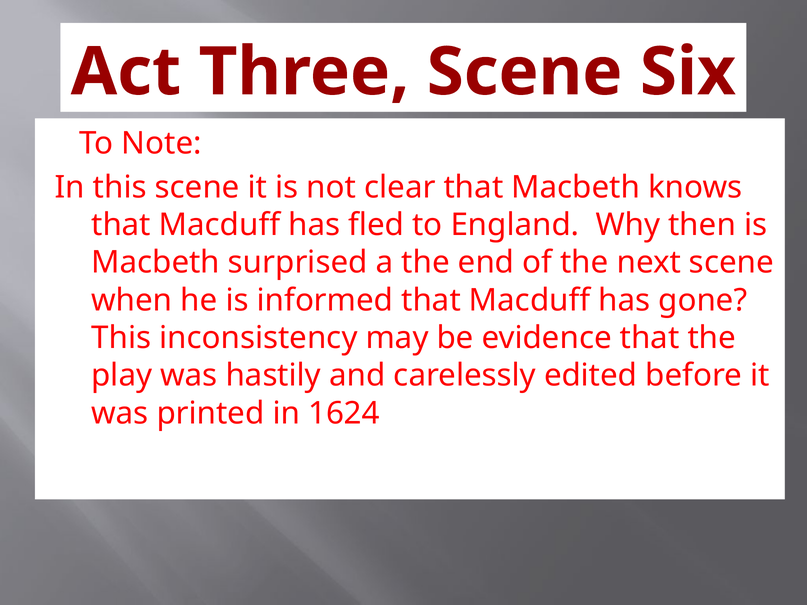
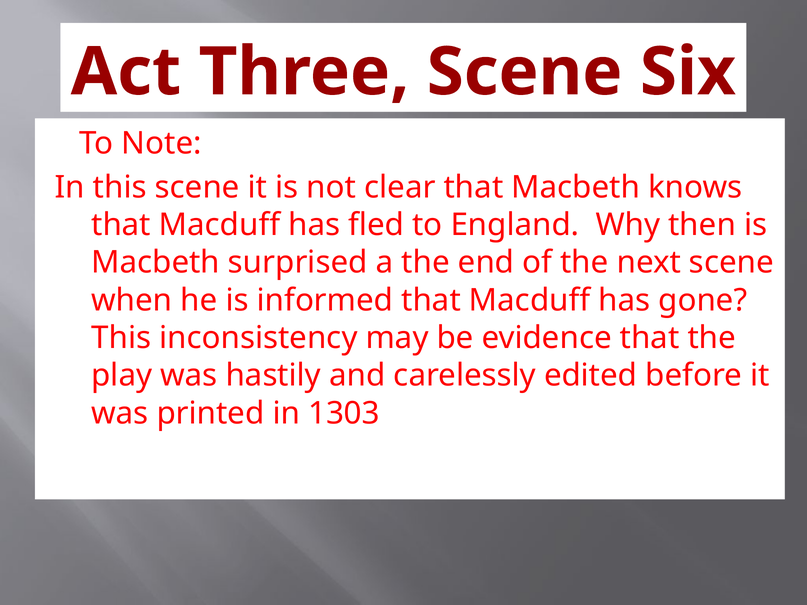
1624: 1624 -> 1303
